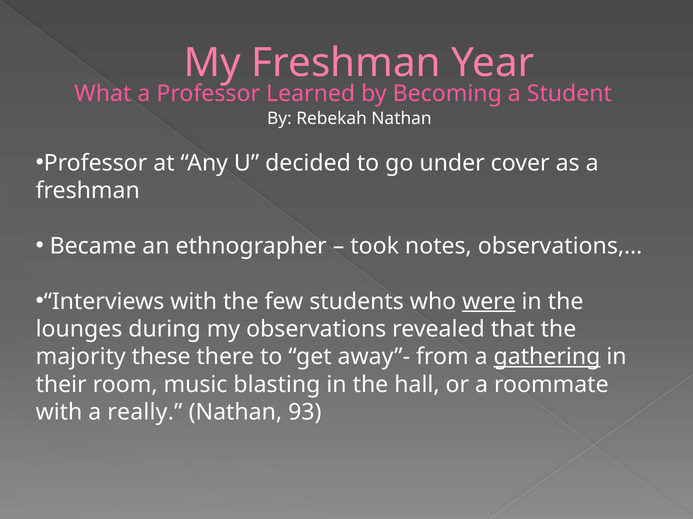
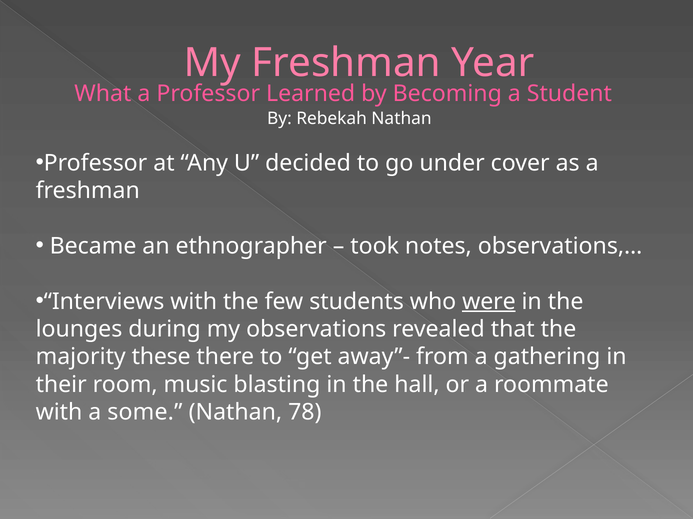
gathering underline: present -> none
really: really -> some
93: 93 -> 78
